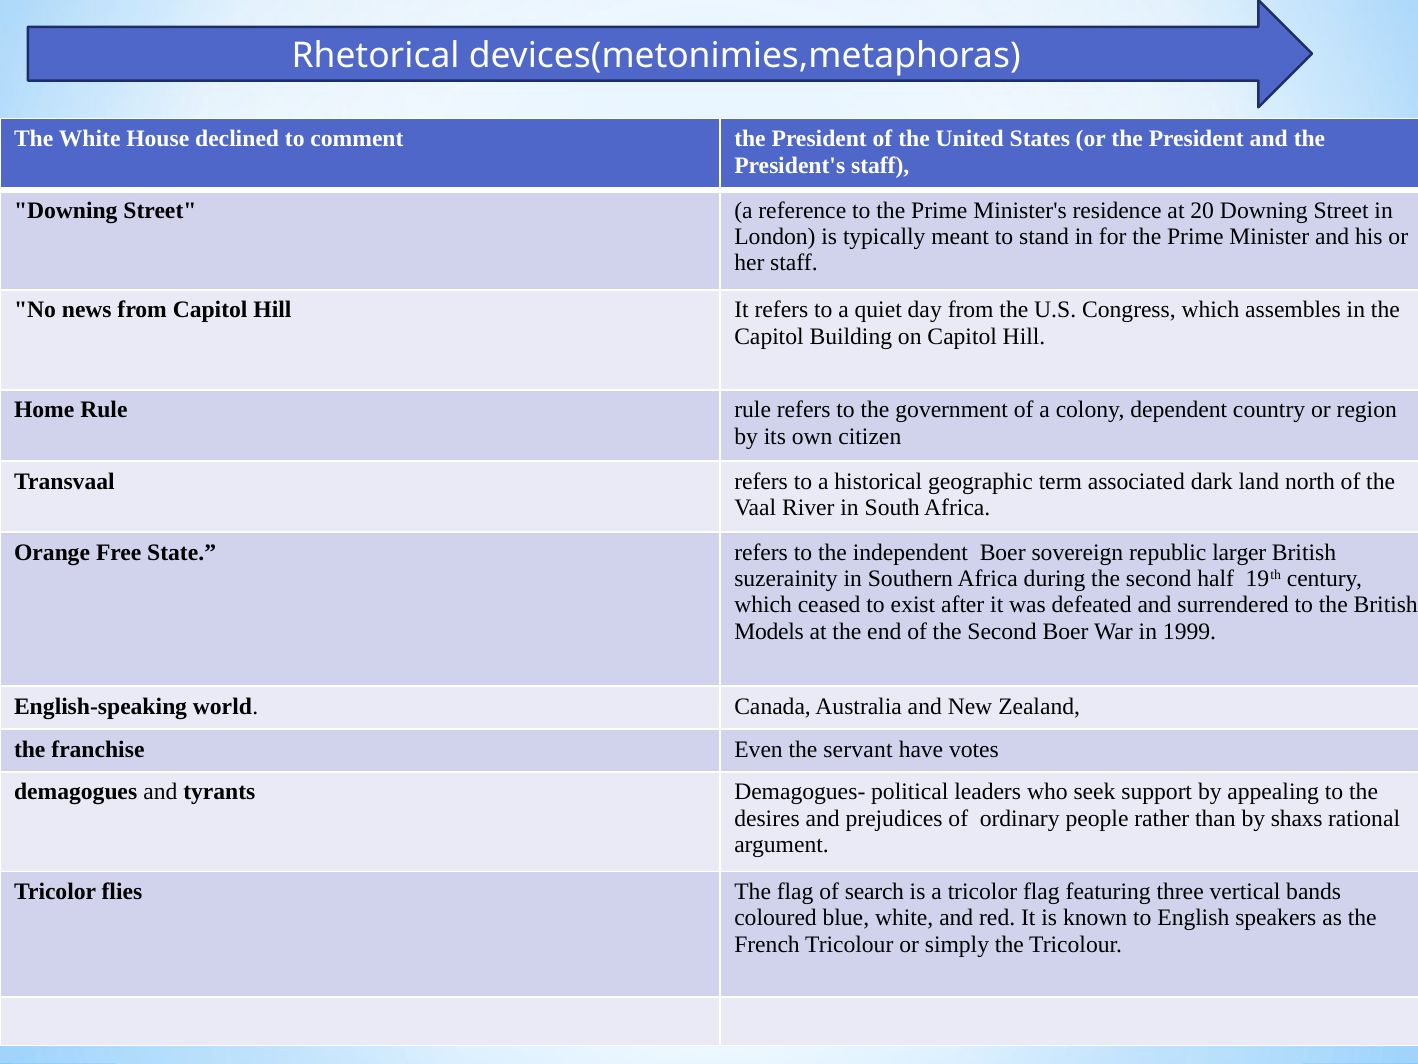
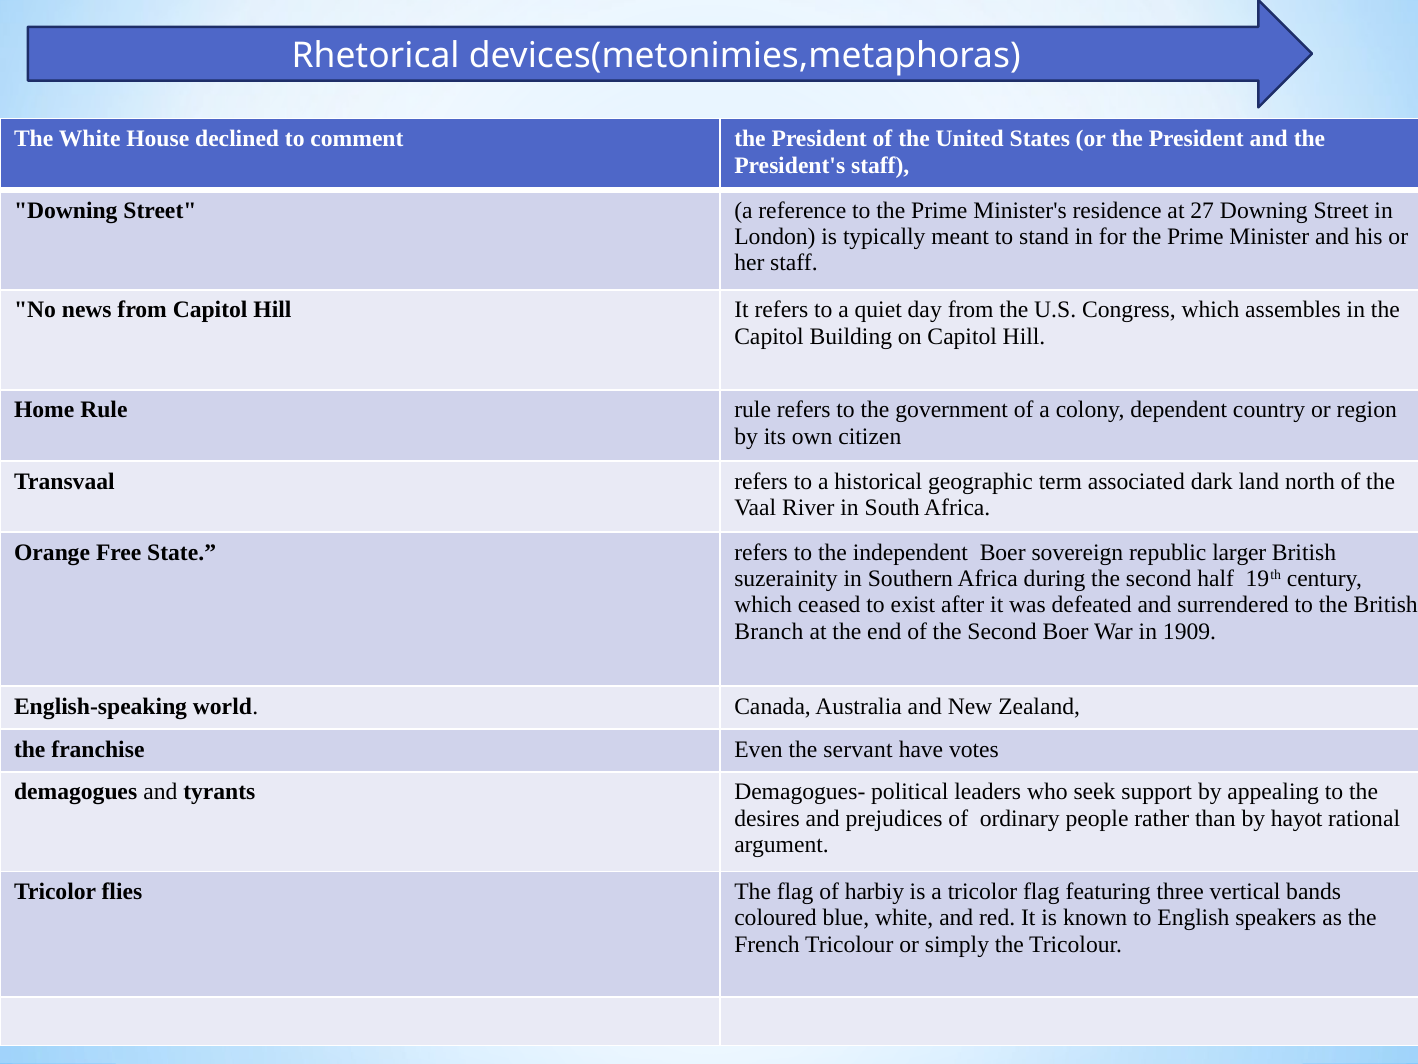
20: 20 -> 27
Models: Models -> Branch
1999: 1999 -> 1909
shaxs: shaxs -> hayot
search: search -> harbiy
